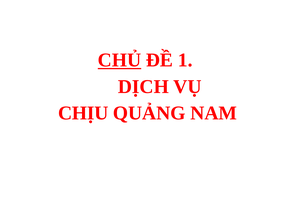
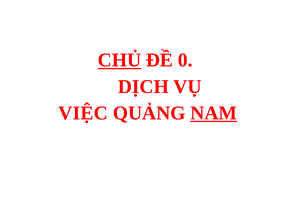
1: 1 -> 0
CHỊU: CHỊU -> VIỆC
NAM underline: none -> present
